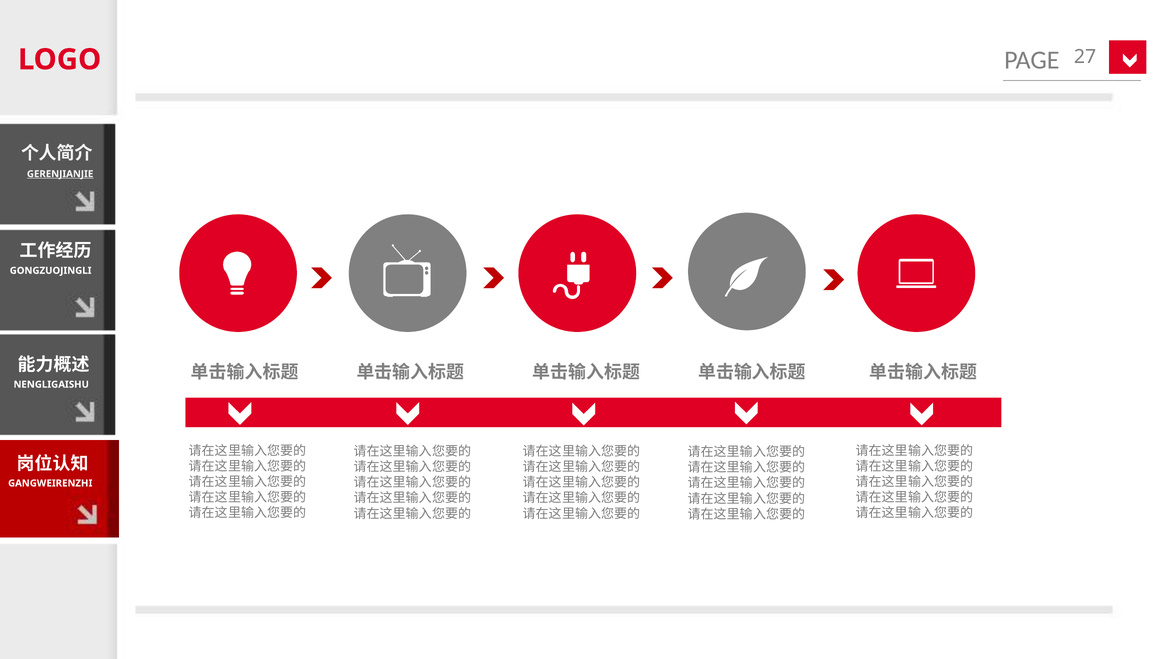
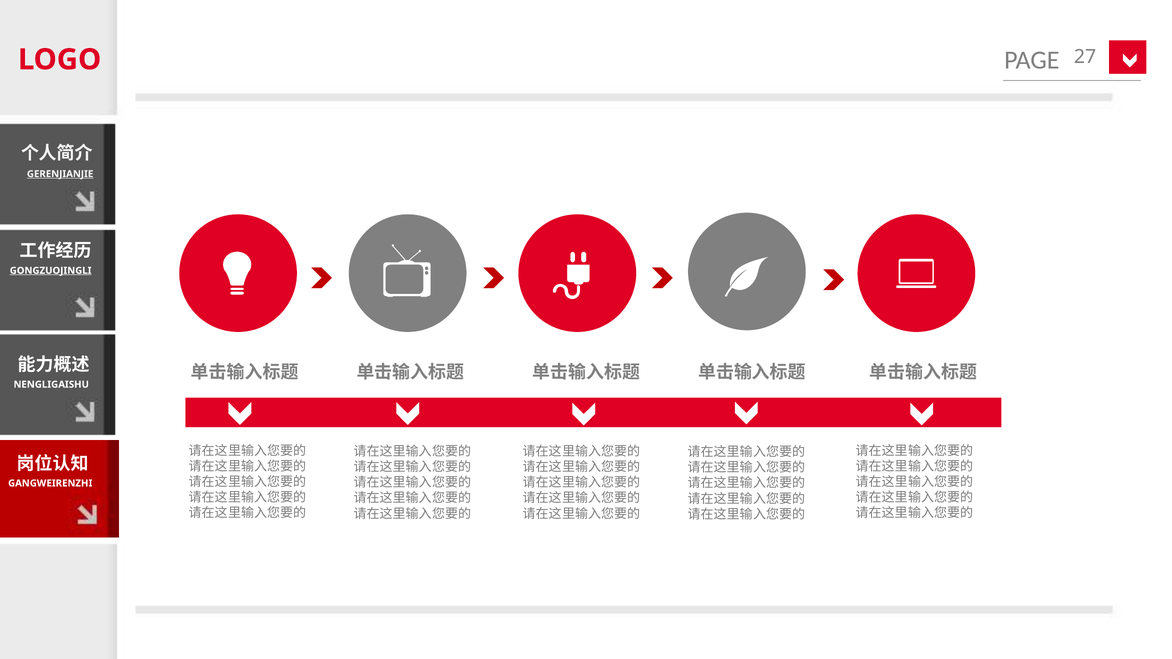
GONGZUOJINGLI underline: none -> present
